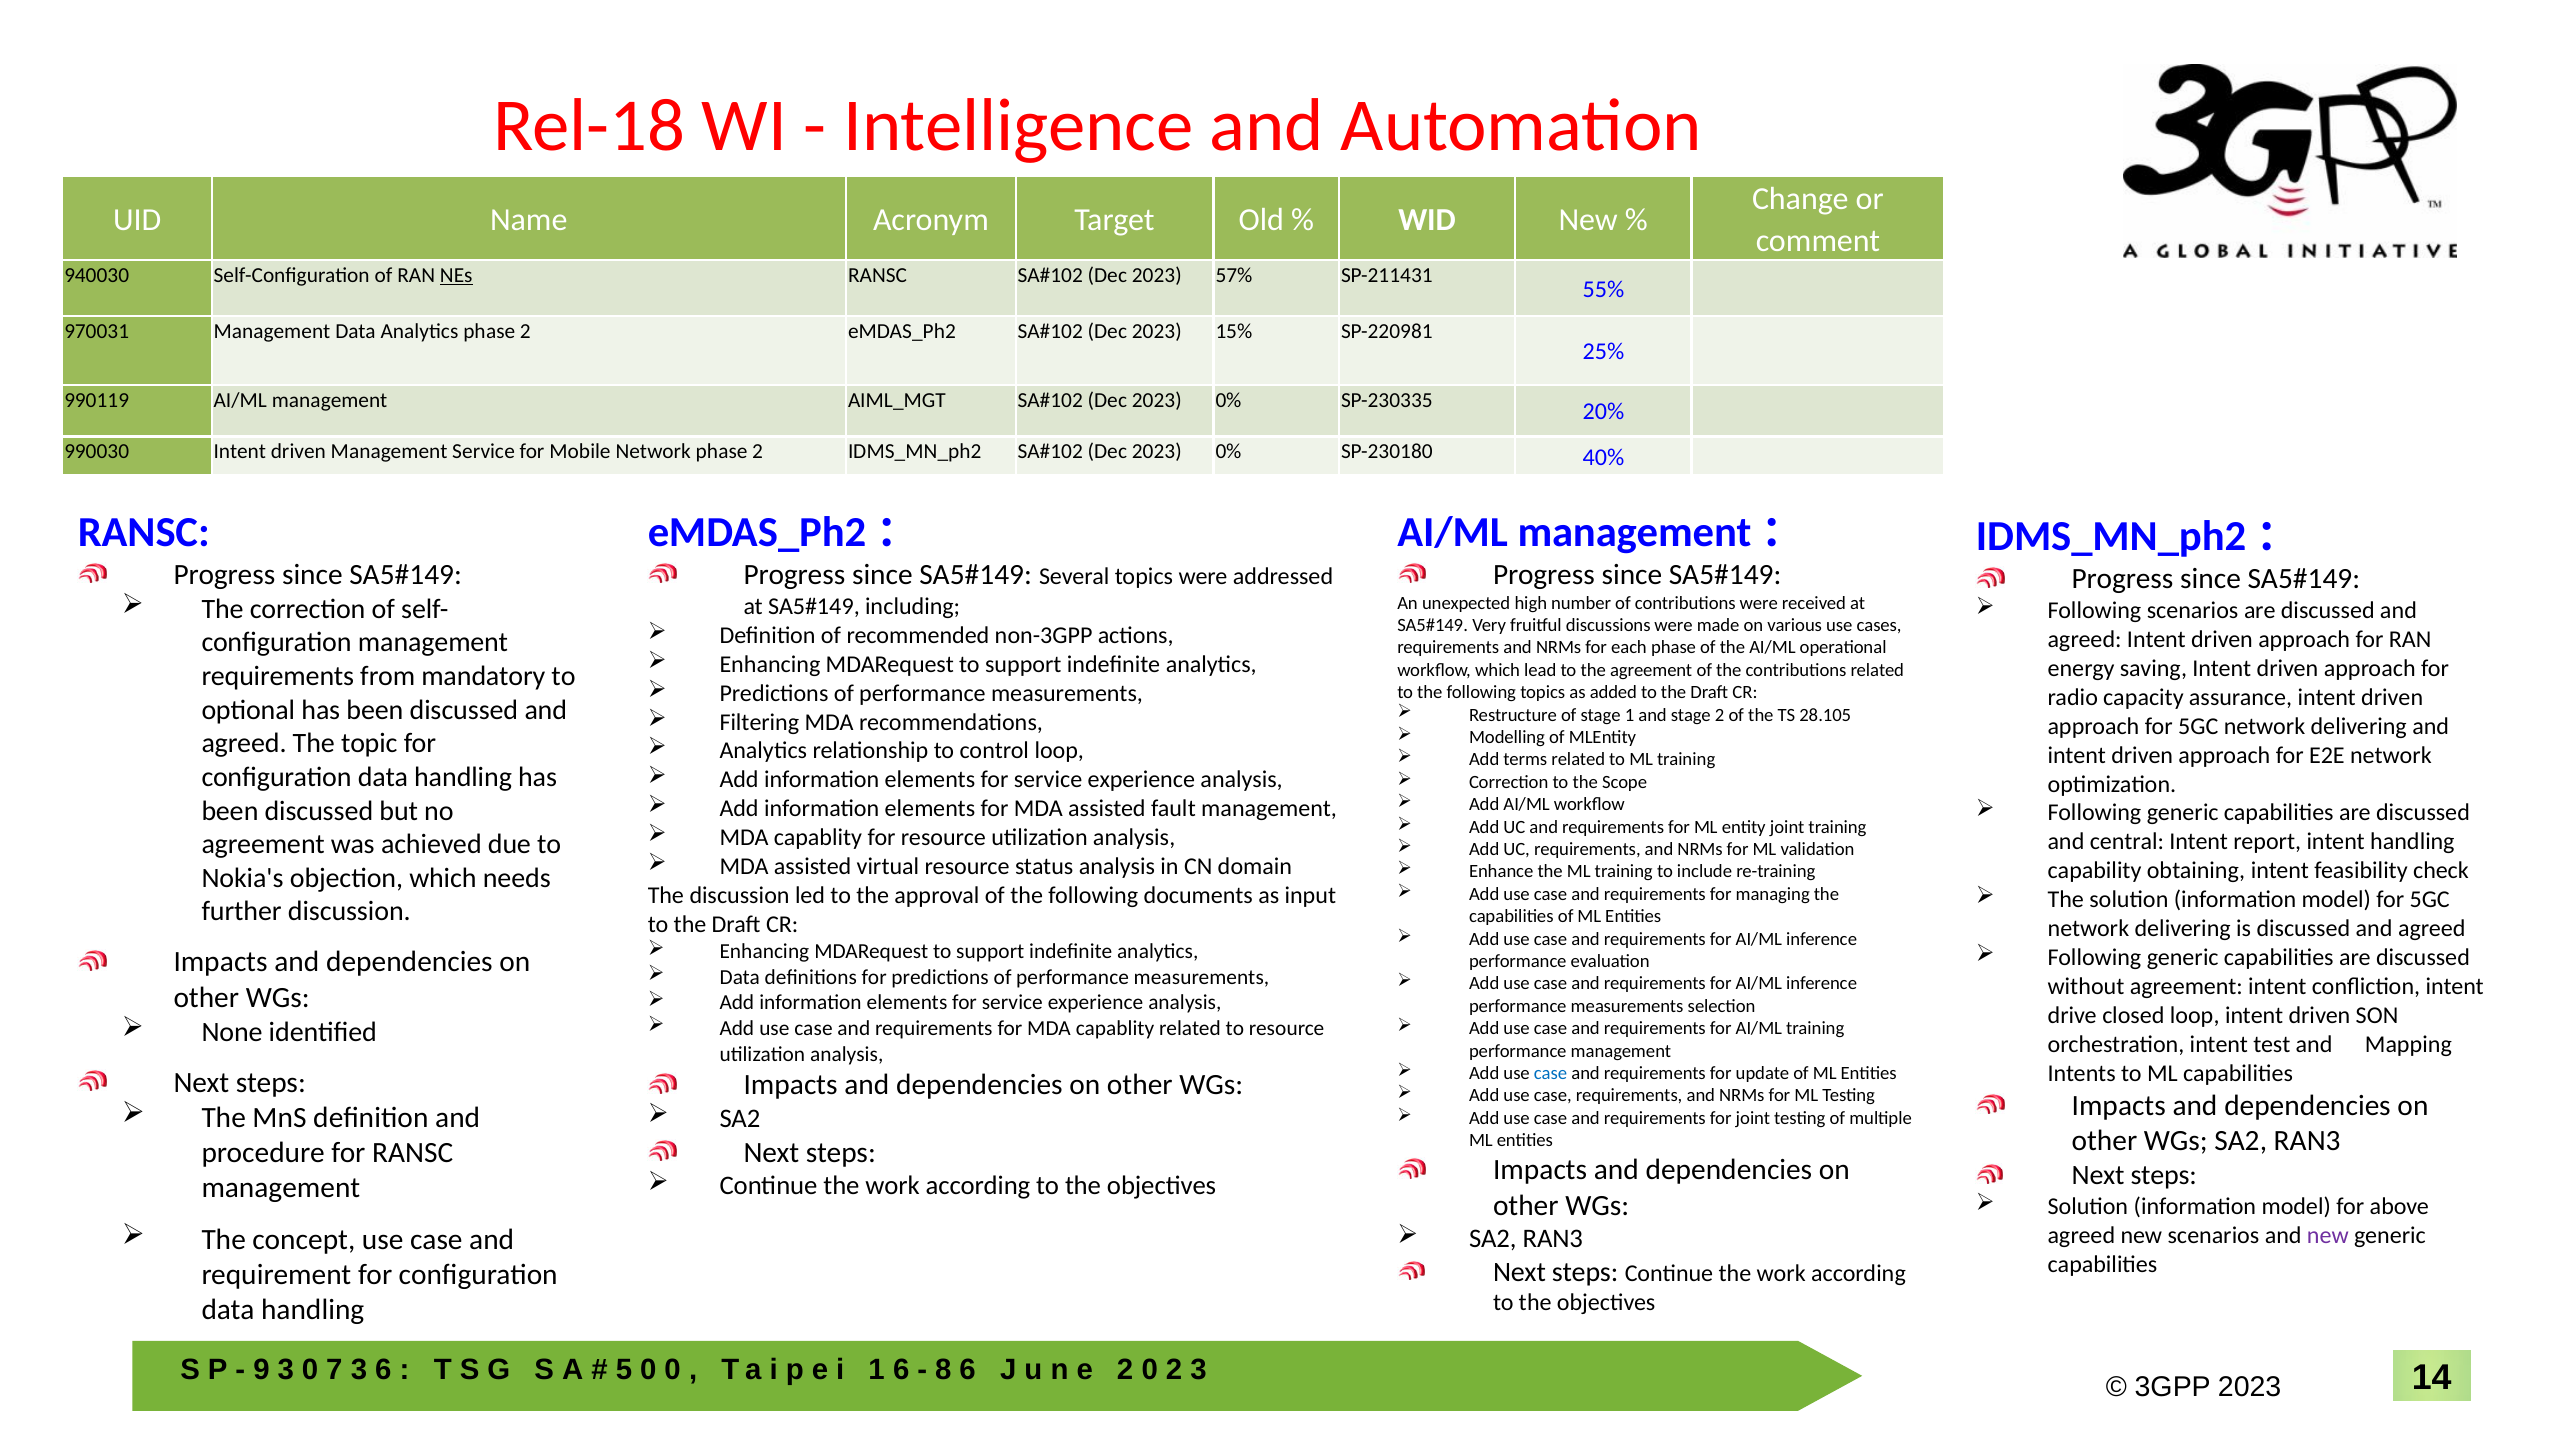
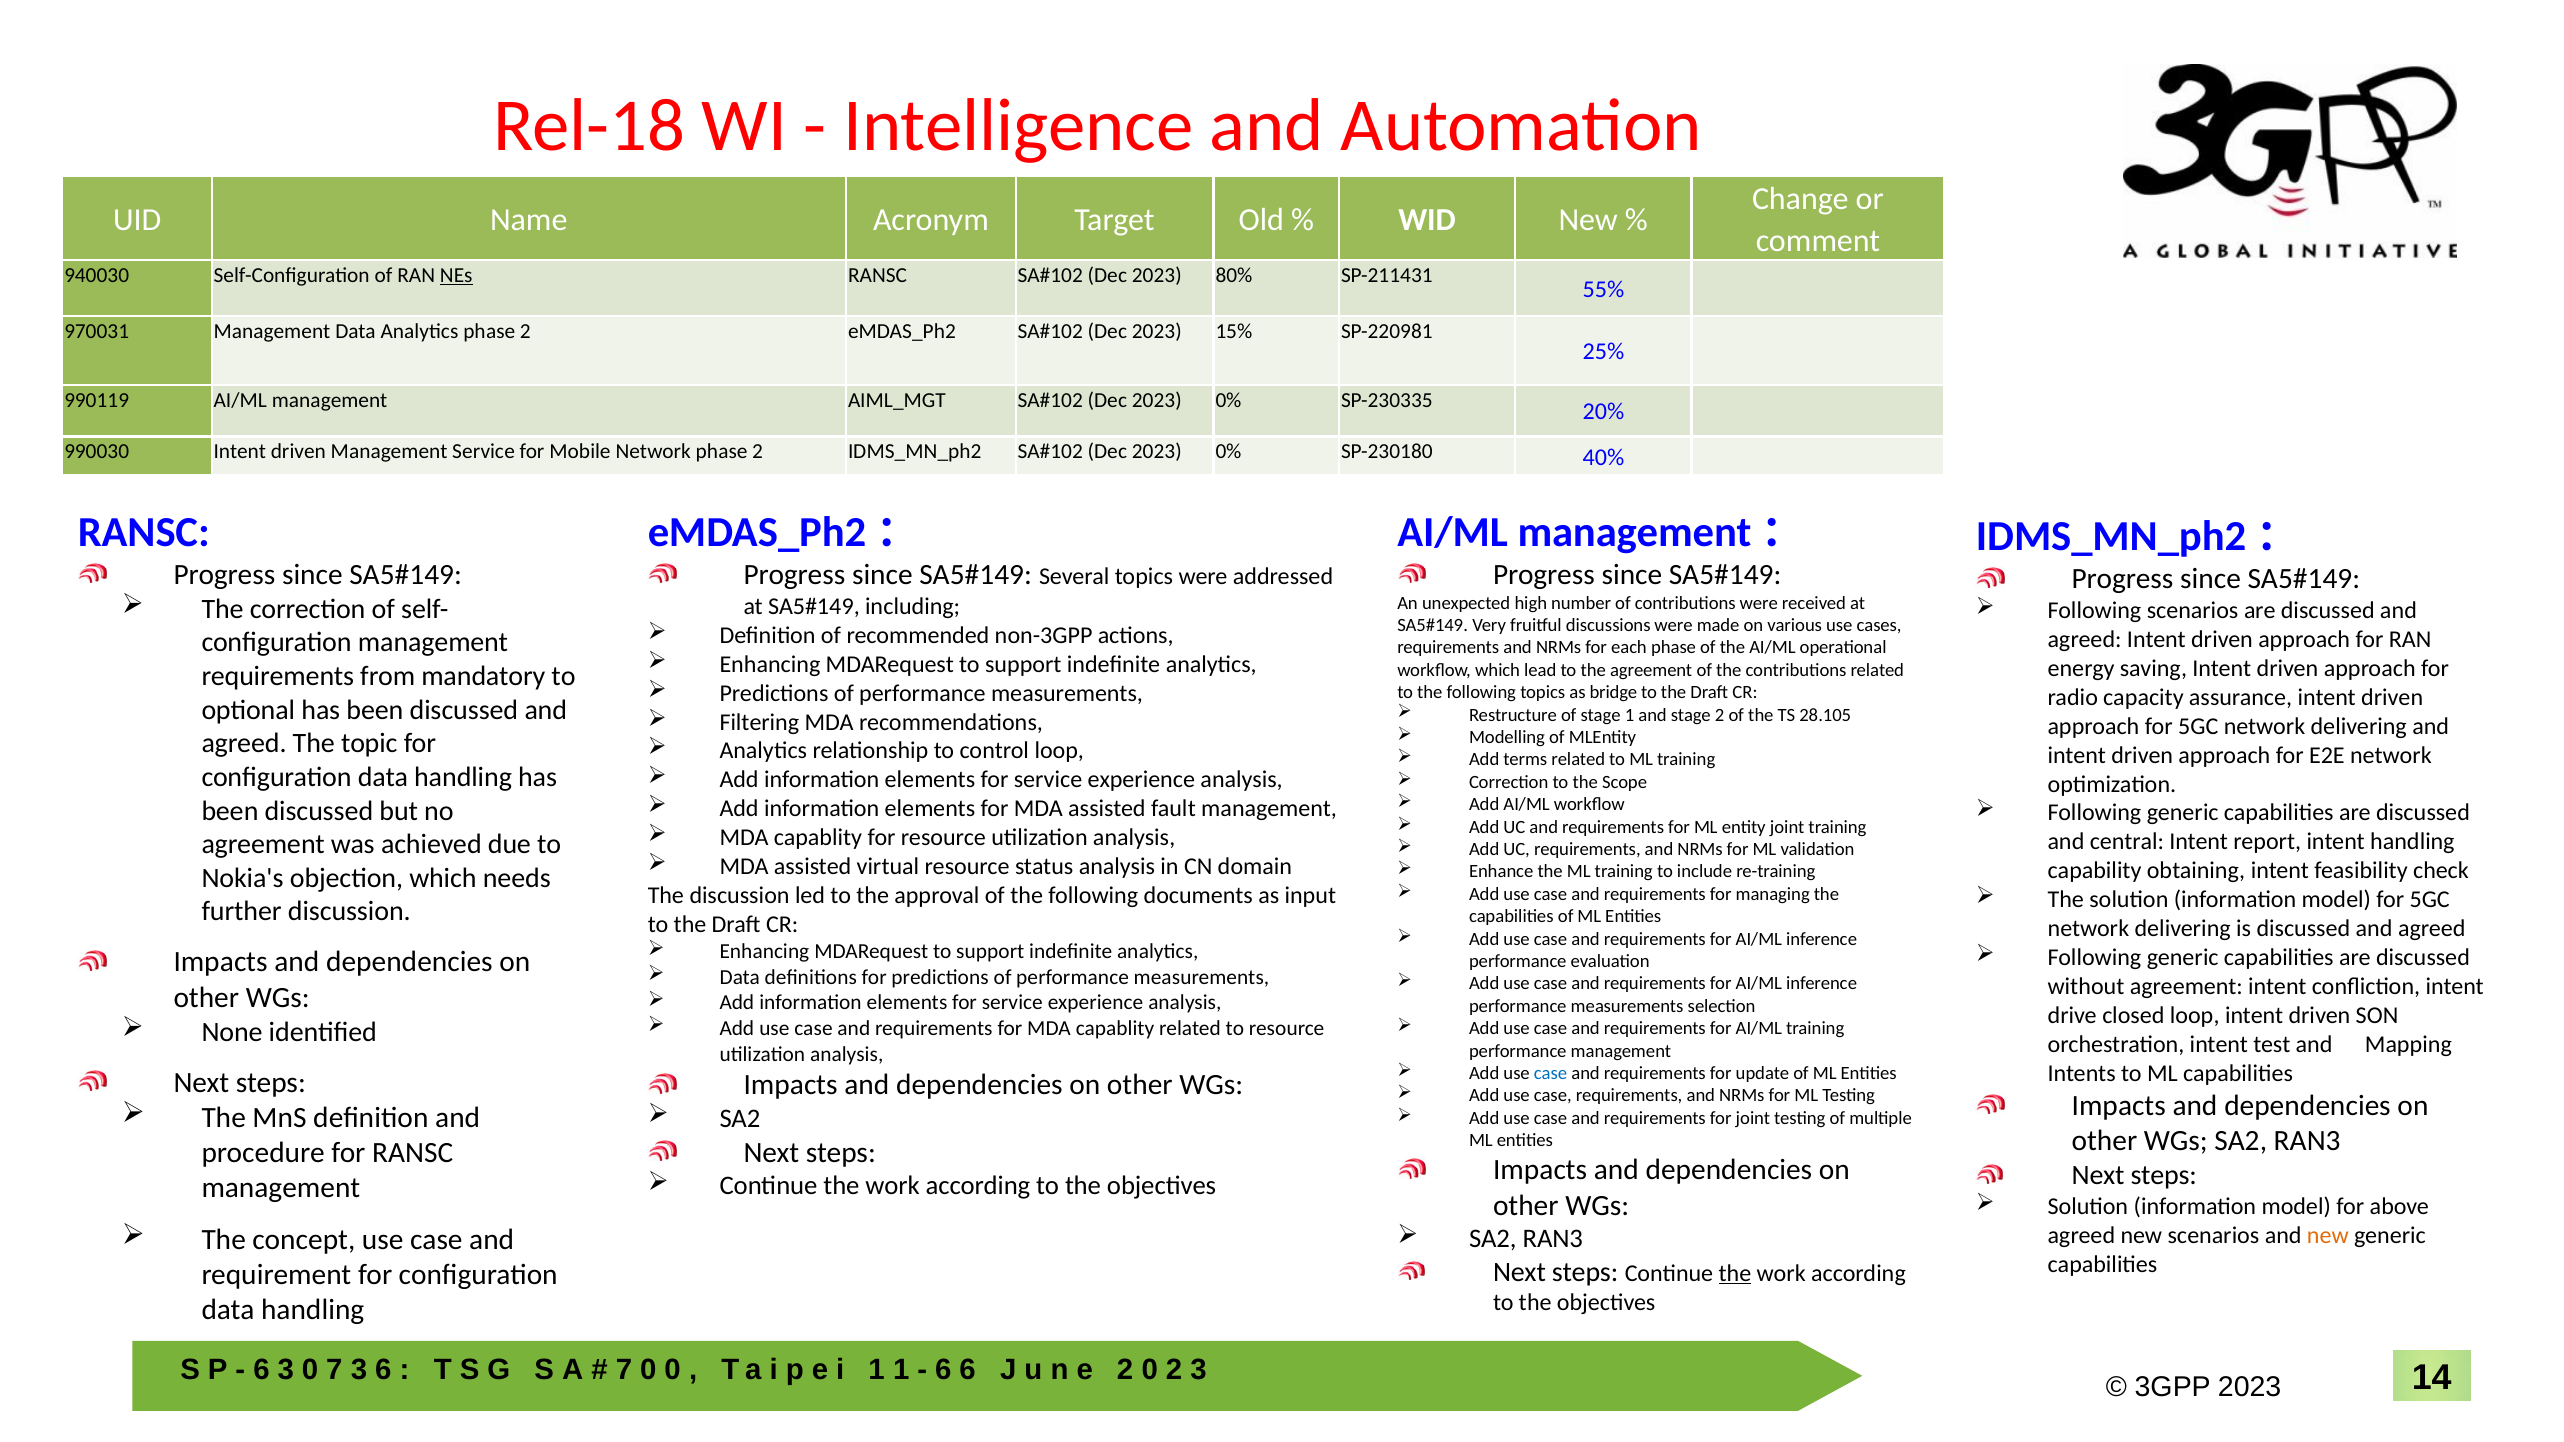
57%: 57% -> 80%
added: added -> bridge
new at (2328, 1235) colour: purple -> orange
the at (1735, 1273) underline: none -> present
9 at (261, 1370): 9 -> 6
5 at (624, 1370): 5 -> 7
1 6: 6 -> 1
8 at (943, 1370): 8 -> 6
